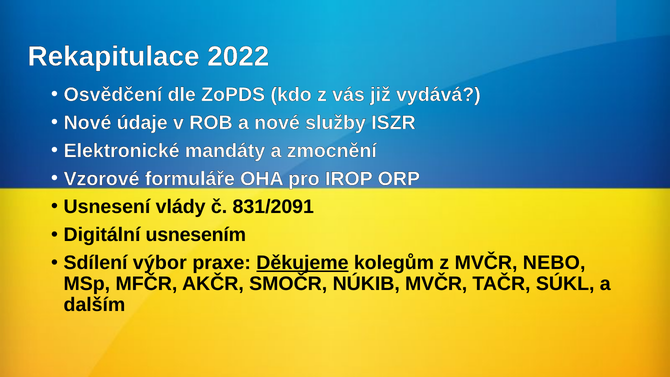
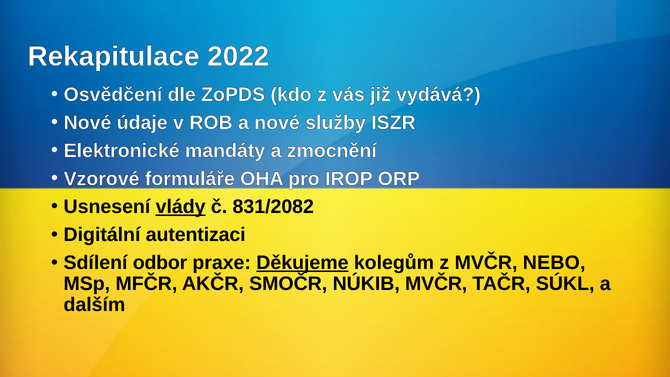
vlády underline: none -> present
831/2091: 831/2091 -> 831/2082
usnesením: usnesením -> autentizaci
výbor: výbor -> odbor
